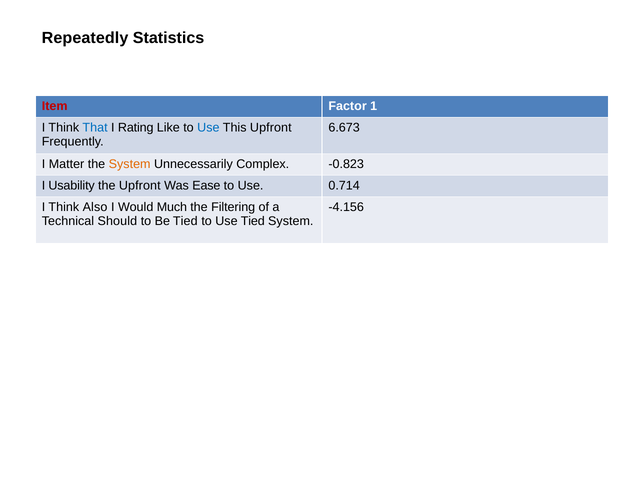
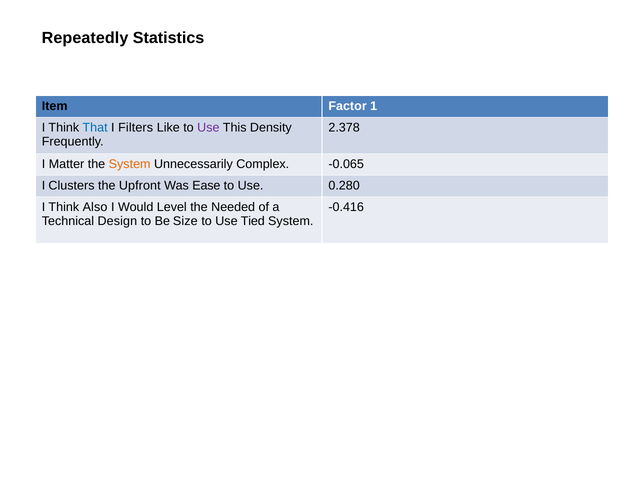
Item colour: red -> black
Rating: Rating -> Filters
Use at (208, 128) colour: blue -> purple
This Upfront: Upfront -> Density
6.673: 6.673 -> 2.378
-0.823: -0.823 -> -0.065
Usability: Usability -> Clusters
0.714: 0.714 -> 0.280
Much: Much -> Level
Filtering: Filtering -> Needed
-4.156: -4.156 -> -0.416
Should: Should -> Design
Be Tied: Tied -> Size
